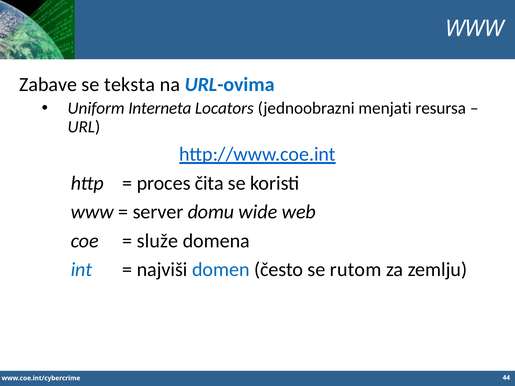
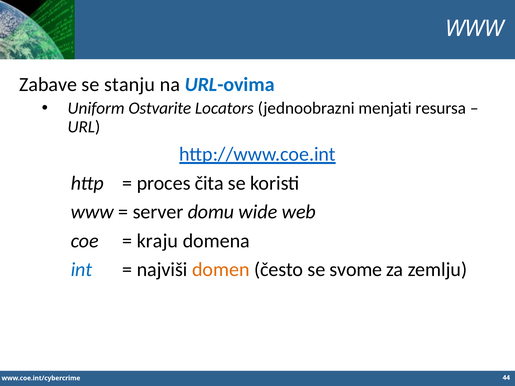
teksta: teksta -> stanju
Interneta: Interneta -> Ostvarite
služe: služe -> kraju
domen colour: blue -> orange
rutom: rutom -> svome
